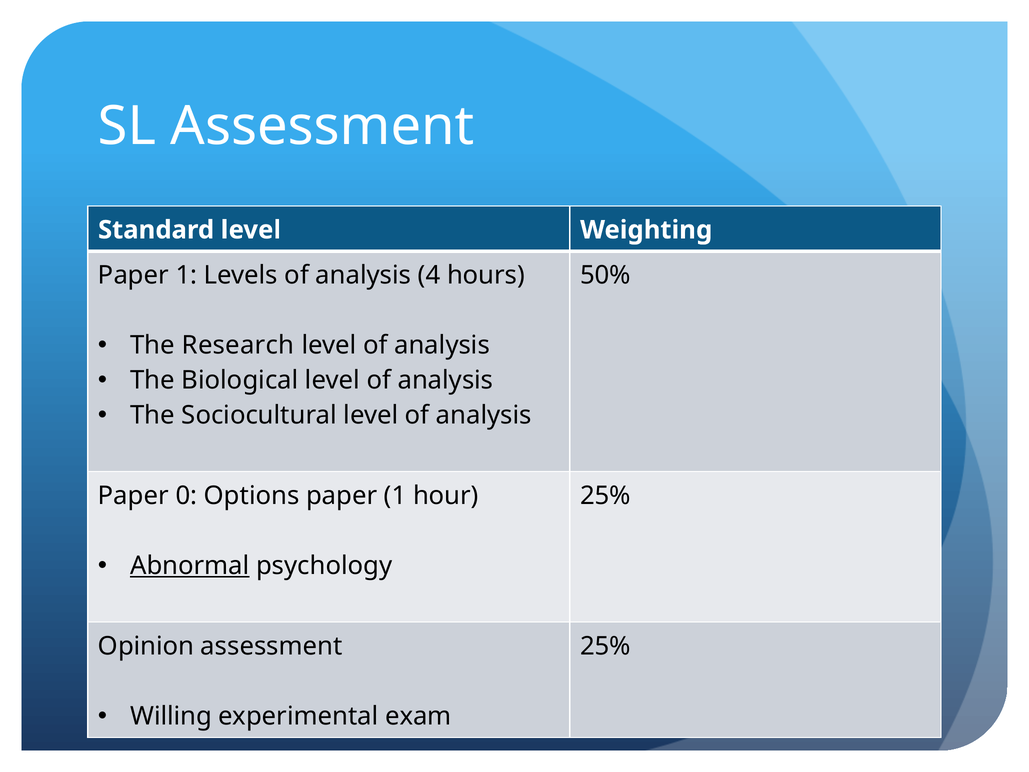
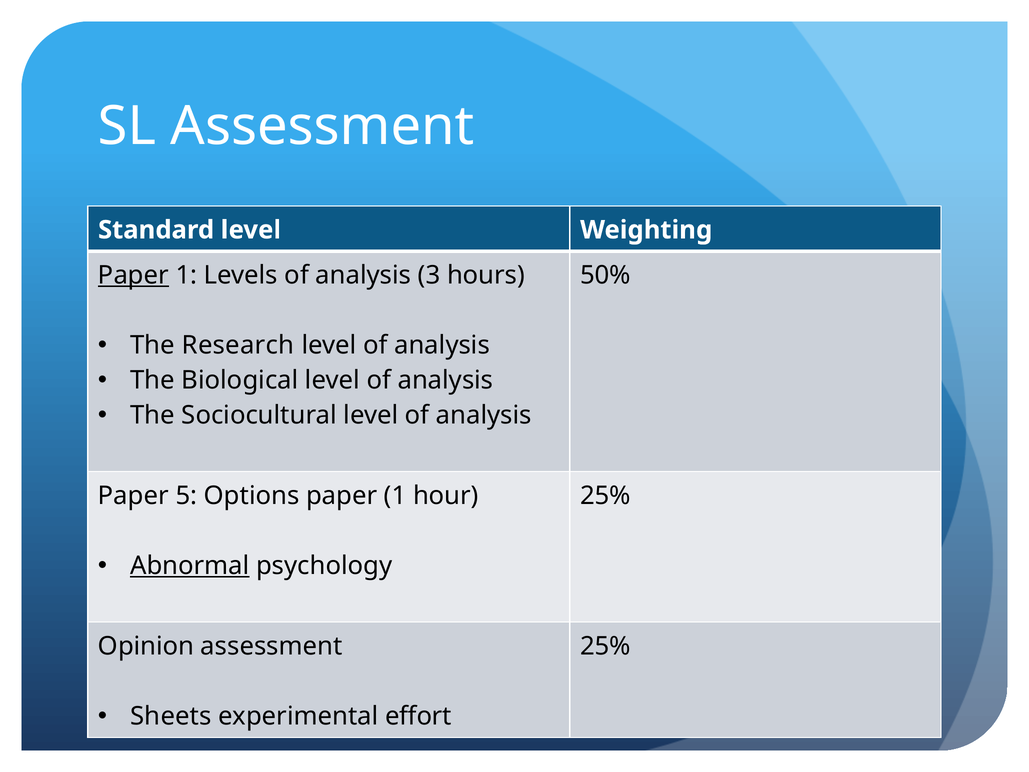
Paper at (133, 275) underline: none -> present
4: 4 -> 3
0: 0 -> 5
Willing: Willing -> Sheets
exam: exam -> effort
